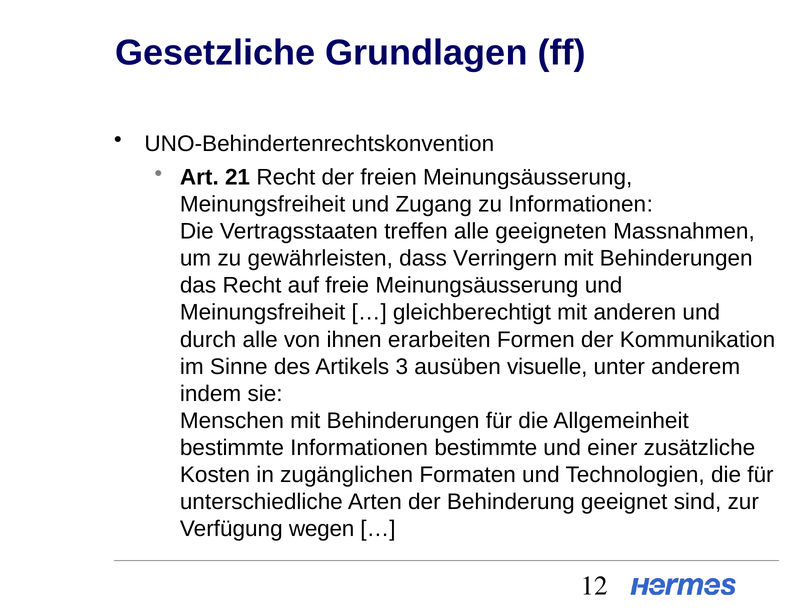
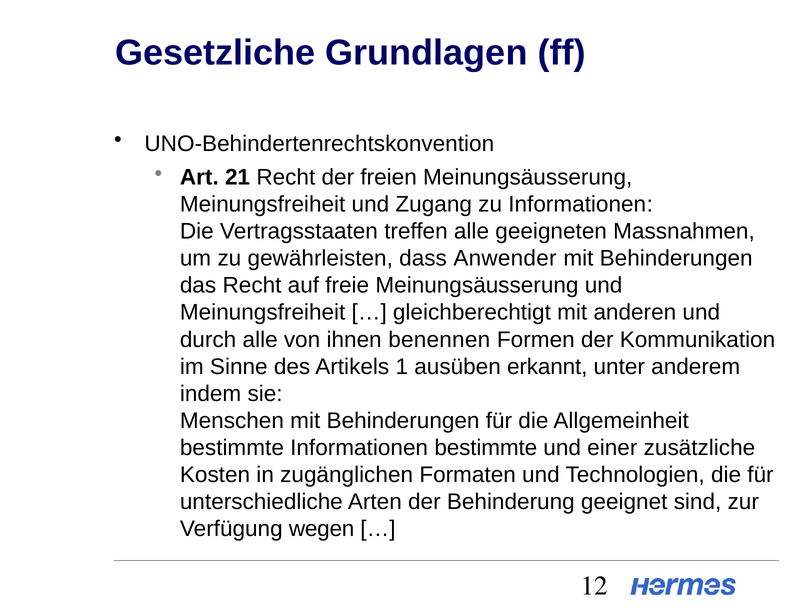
Verringern: Verringern -> Anwender
erarbeiten: erarbeiten -> benennen
3: 3 -> 1
visuelle: visuelle -> erkannt
